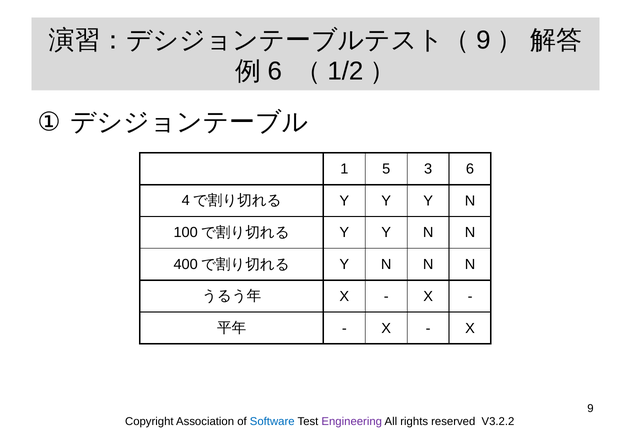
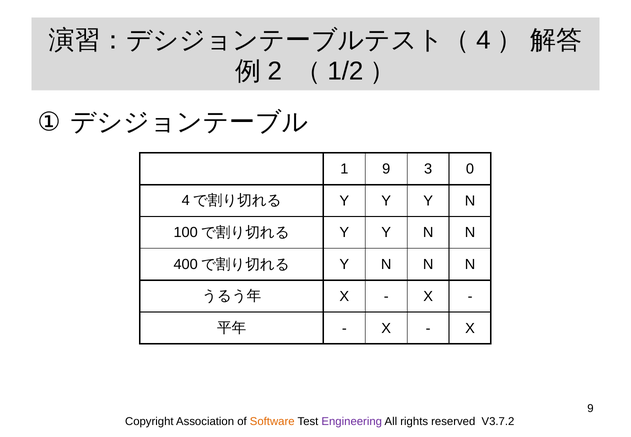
9 at (483, 40): 9 -> 4
6 at (275, 71): 6 -> 2
1 5: 5 -> 9
3 6: 6 -> 0
Software colour: blue -> orange
V3.2.2: V3.2.2 -> V3.7.2
